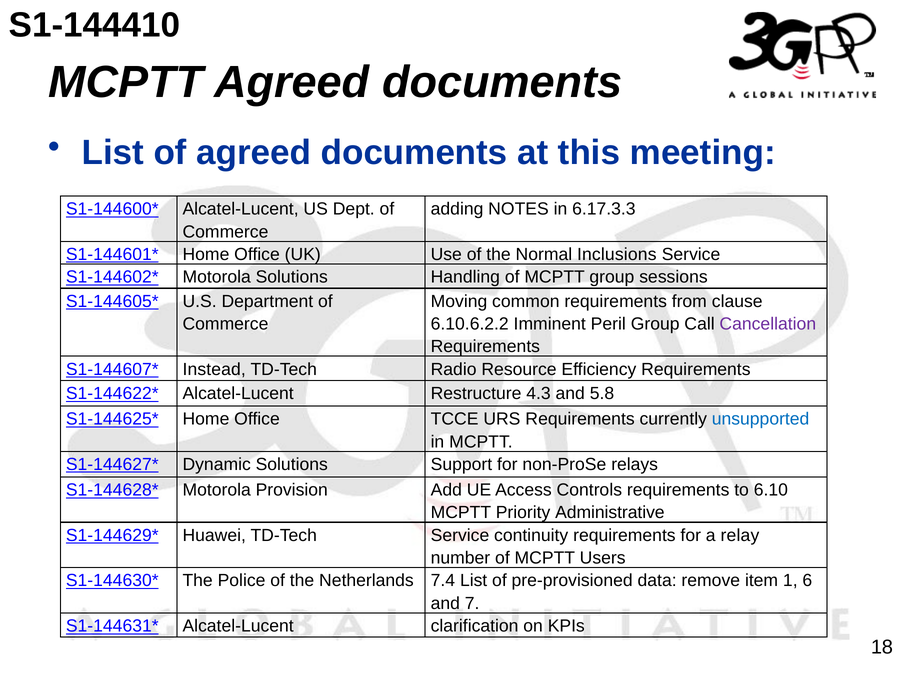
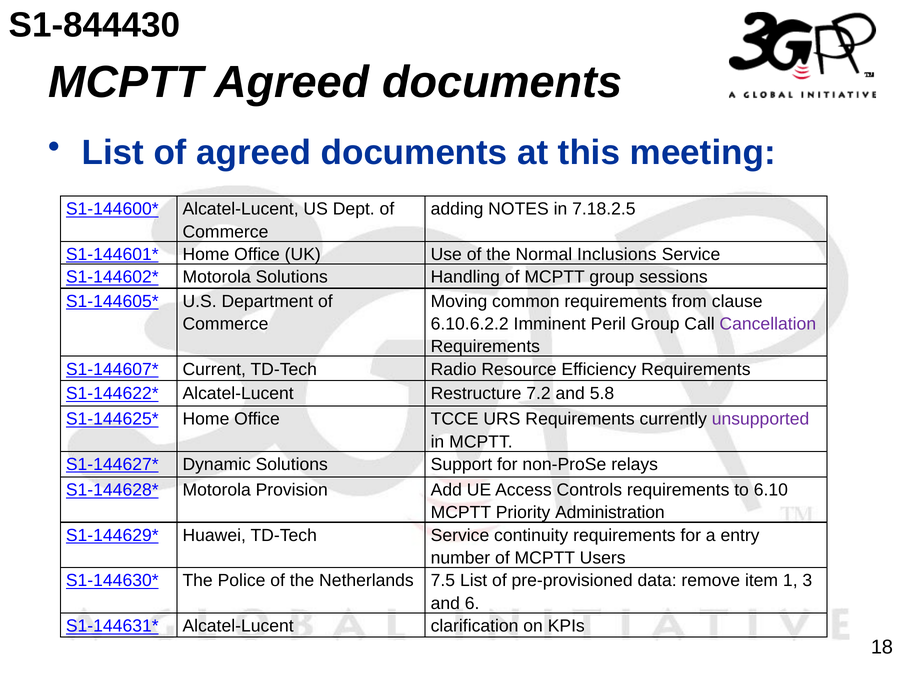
S1-144410: S1-144410 -> S1-844430
6.17.3.3: 6.17.3.3 -> 7.18.2.5
Instead: Instead -> Current
4.3: 4.3 -> 7.2
unsupported colour: blue -> purple
Administrative: Administrative -> Administration
relay: relay -> entry
7.4: 7.4 -> 7.5
6: 6 -> 3
7: 7 -> 6
